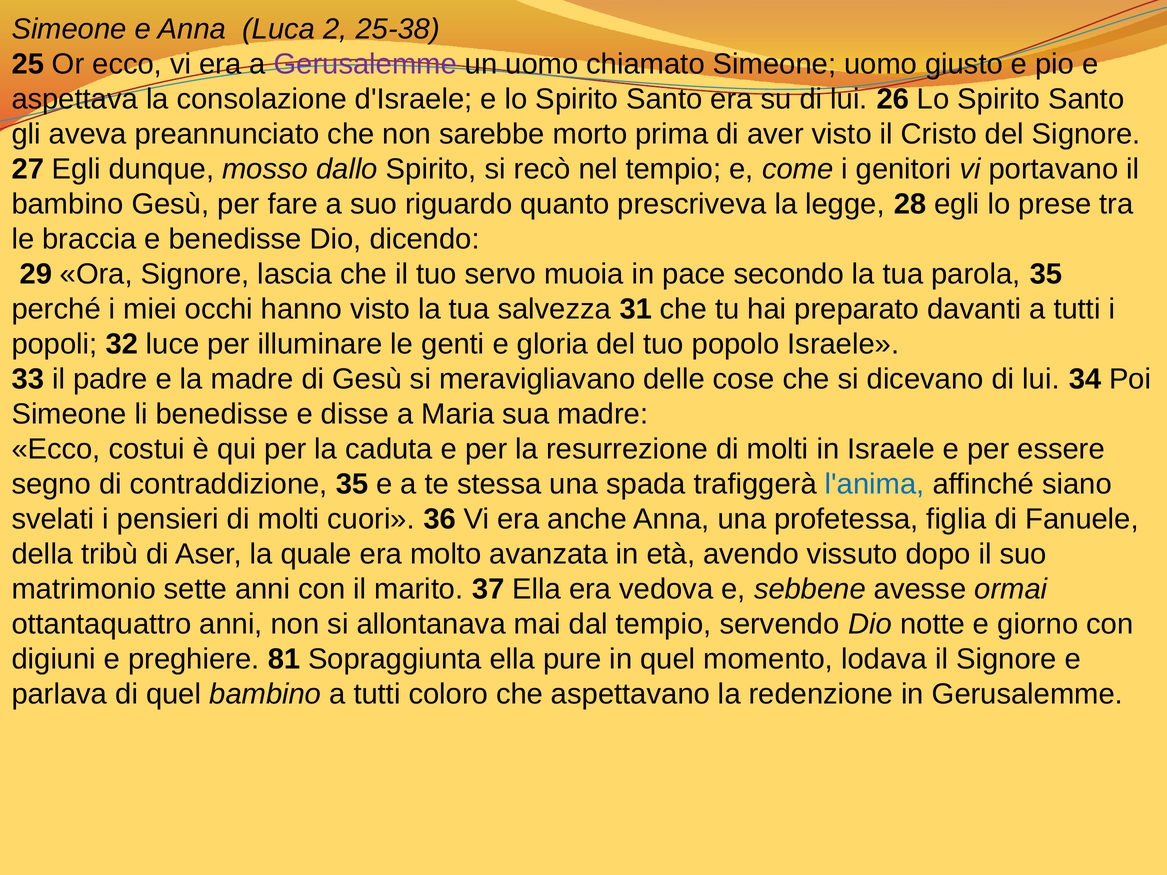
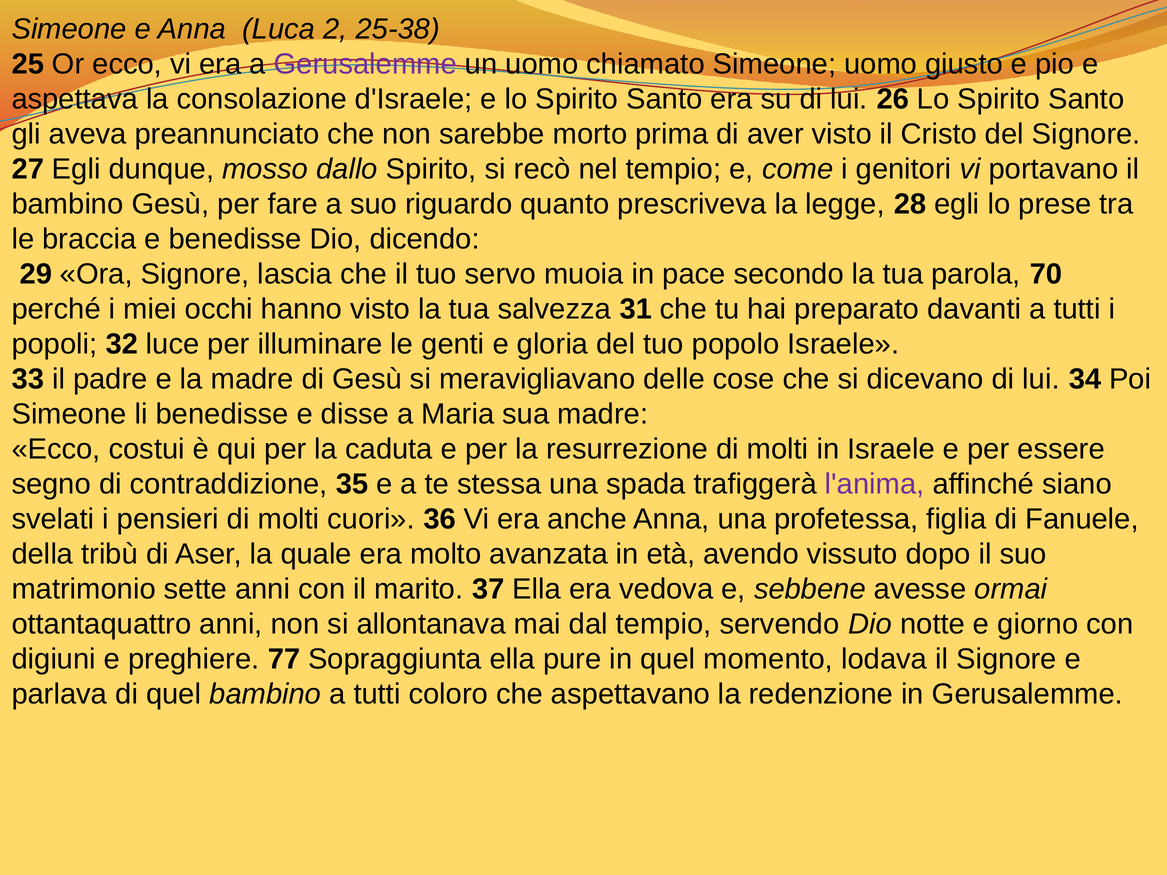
parola 35: 35 -> 70
l'anima colour: blue -> purple
81: 81 -> 77
